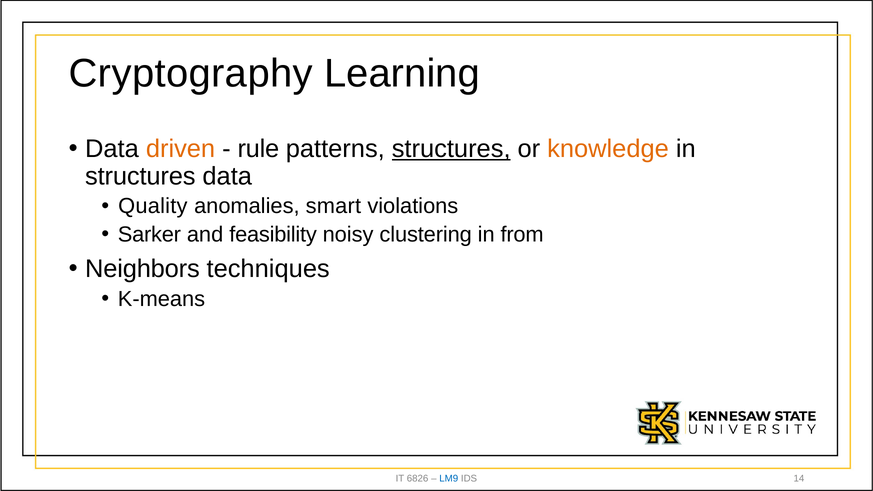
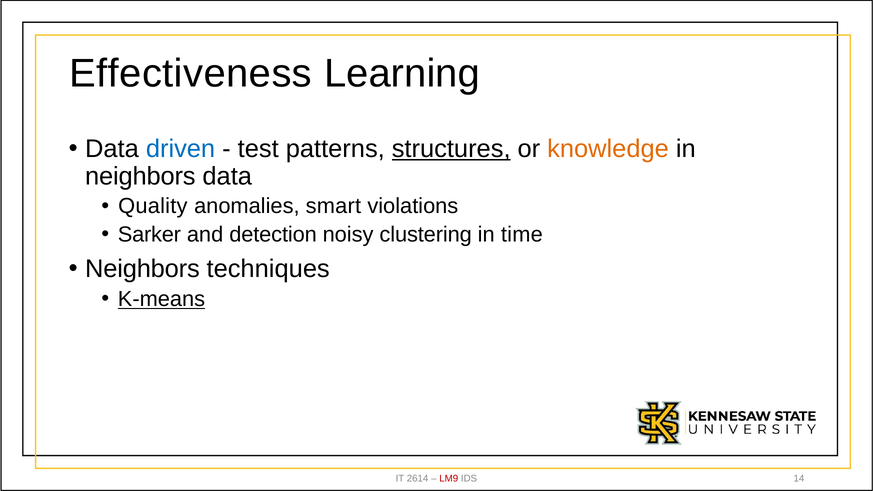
Cryptography: Cryptography -> Effectiveness
driven colour: orange -> blue
rule: rule -> test
structures at (140, 176): structures -> neighbors
feasibility: feasibility -> detection
from: from -> time
K-means underline: none -> present
6826: 6826 -> 2614
LM9 colour: blue -> red
